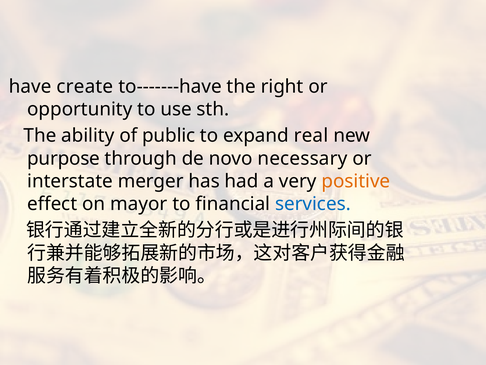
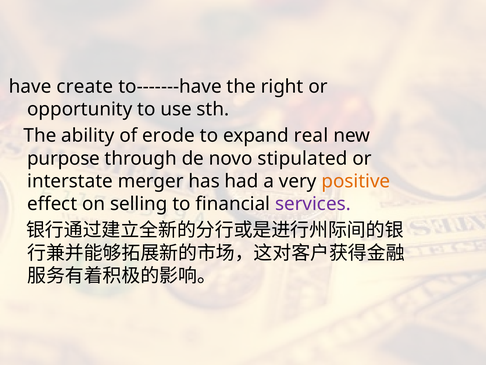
public: public -> erode
necessary: necessary -> stipulated
mayor: mayor -> selling
services colour: blue -> purple
